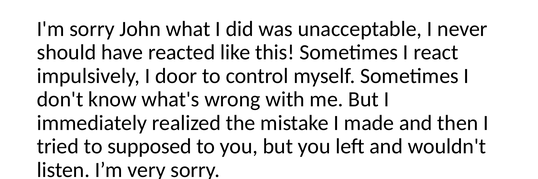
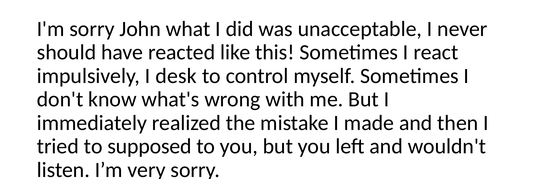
door: door -> desk
